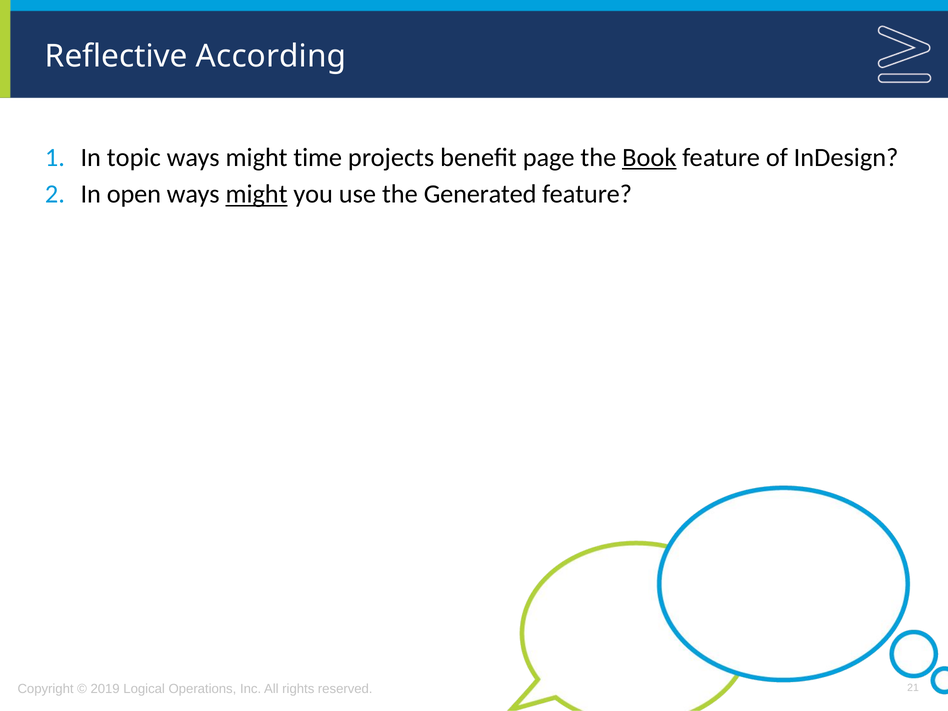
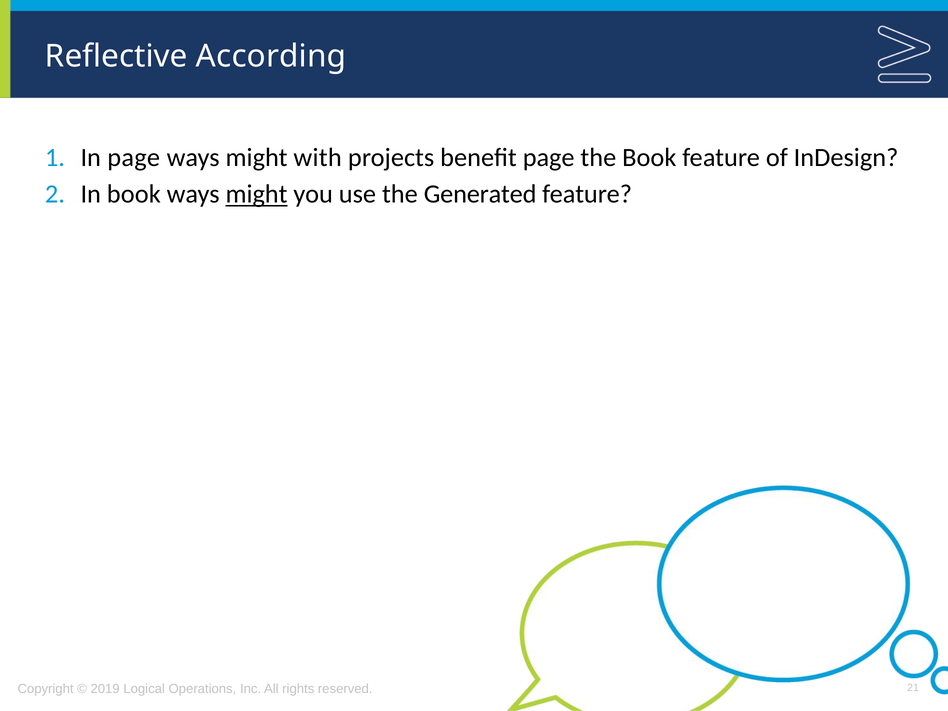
In topic: topic -> page
time: time -> with
Book at (649, 157) underline: present -> none
In open: open -> book
